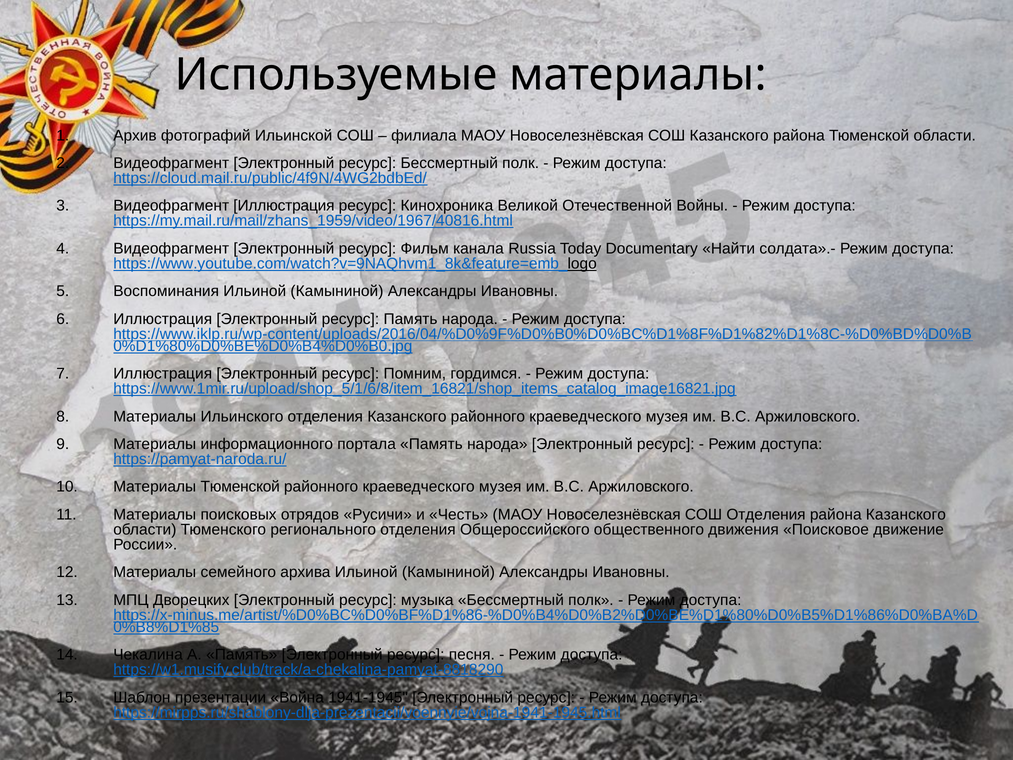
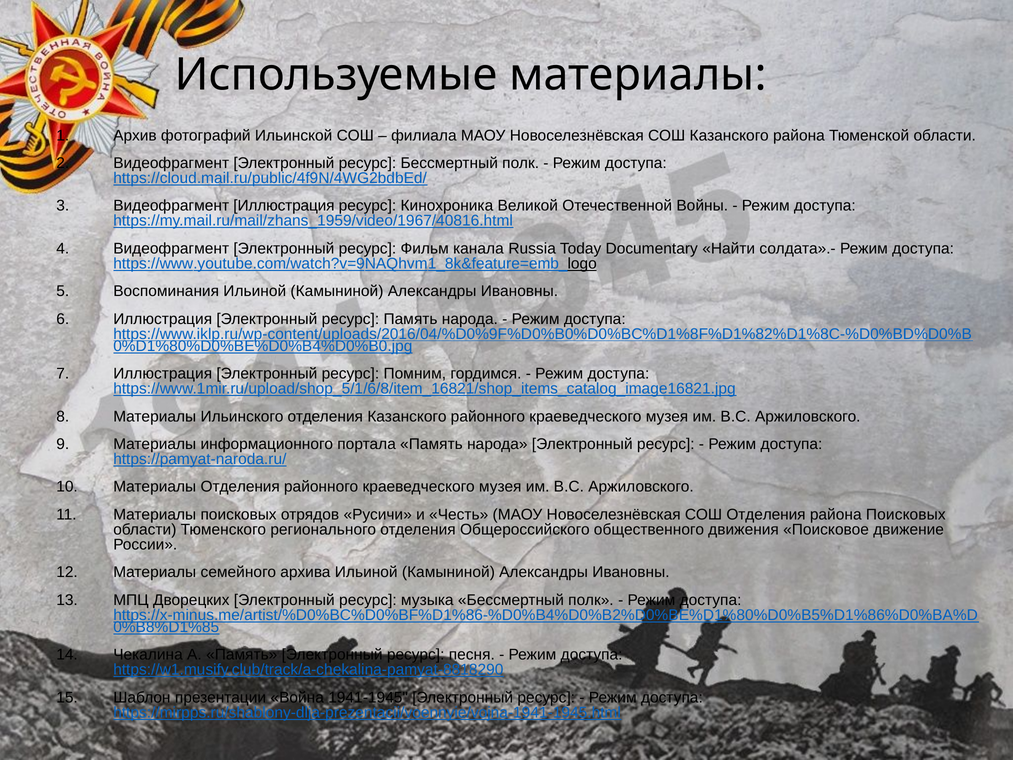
Материалы Тюменской: Тюменской -> Отделения
района Казанского: Казанского -> Поисковых
